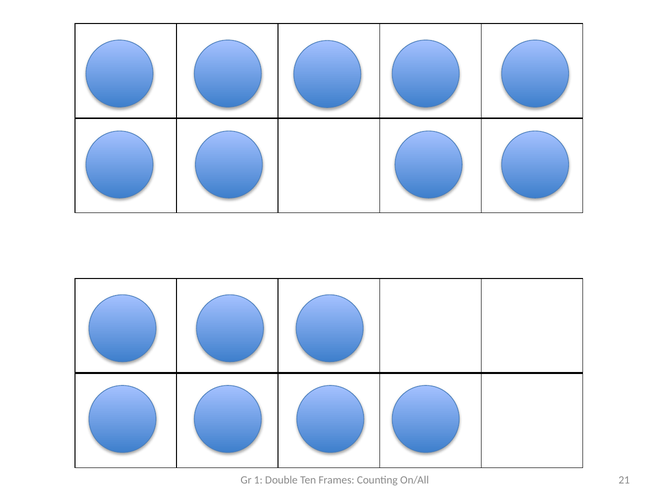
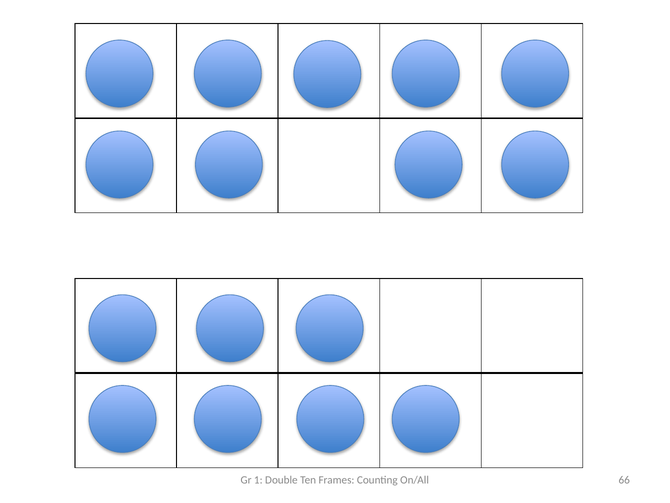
21: 21 -> 66
